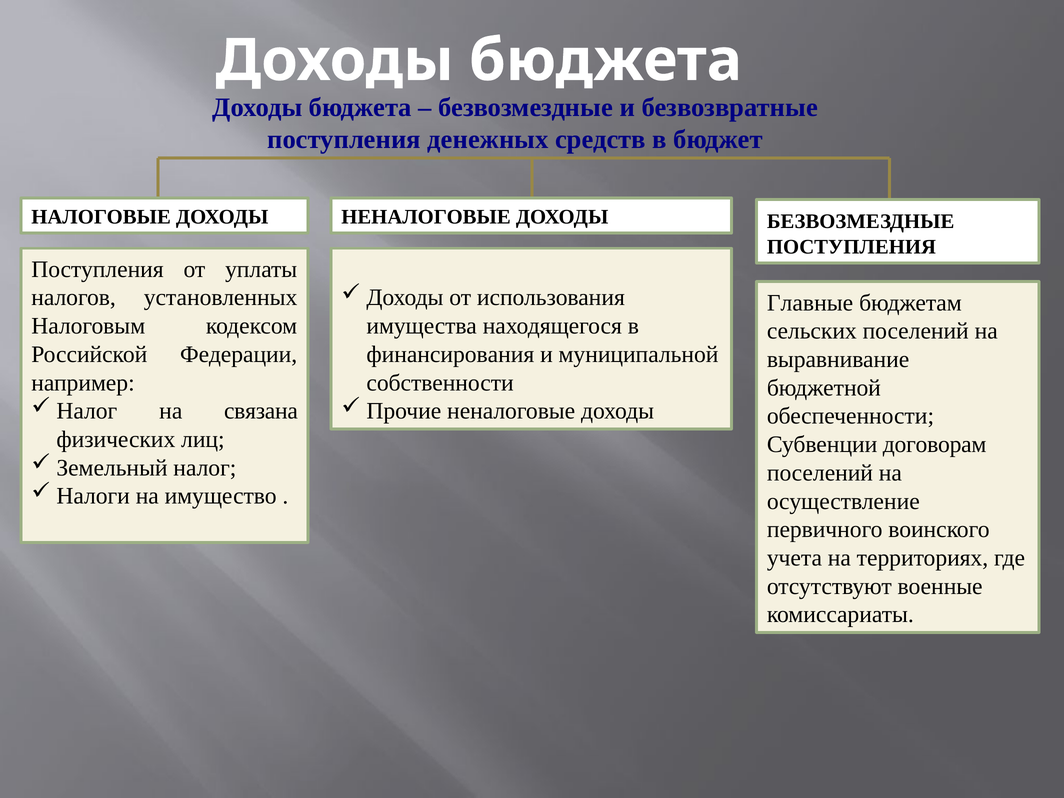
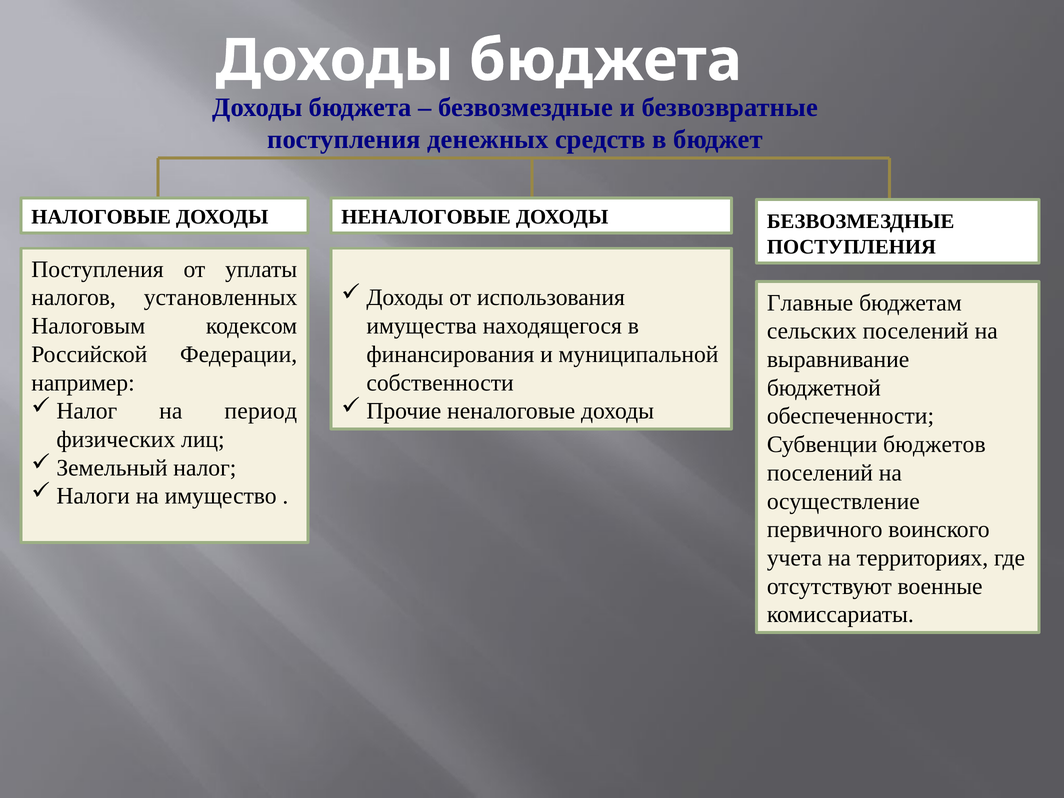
связана: связана -> период
договорам: договорам -> бюджетов
